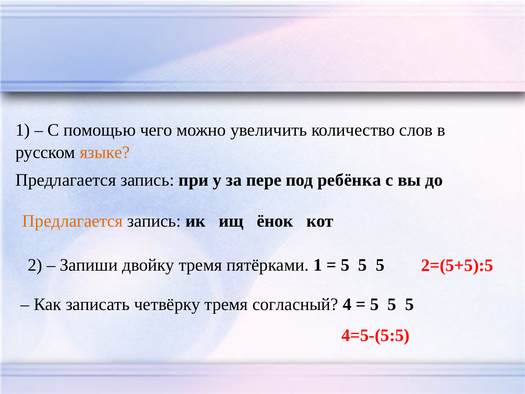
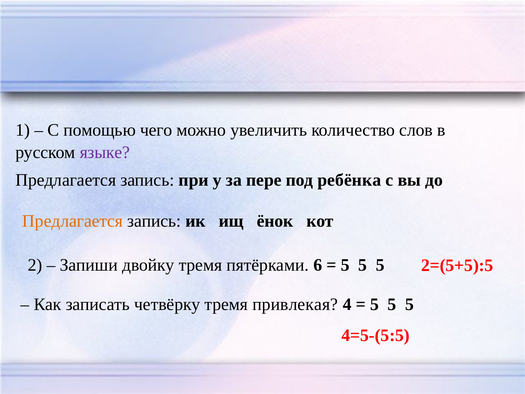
языке colour: orange -> purple
пятёрками 1: 1 -> 6
согласный: согласный -> привлекая
